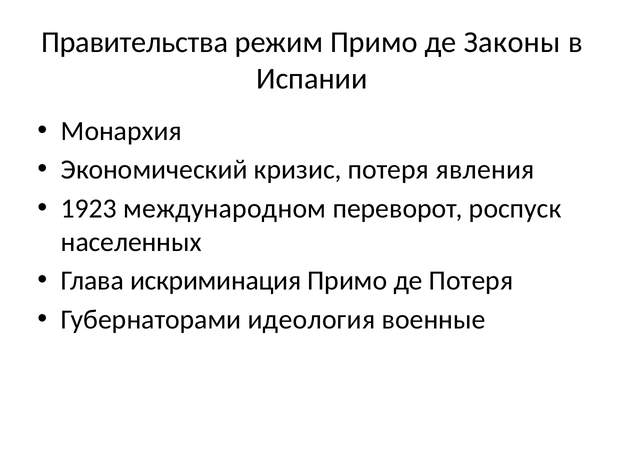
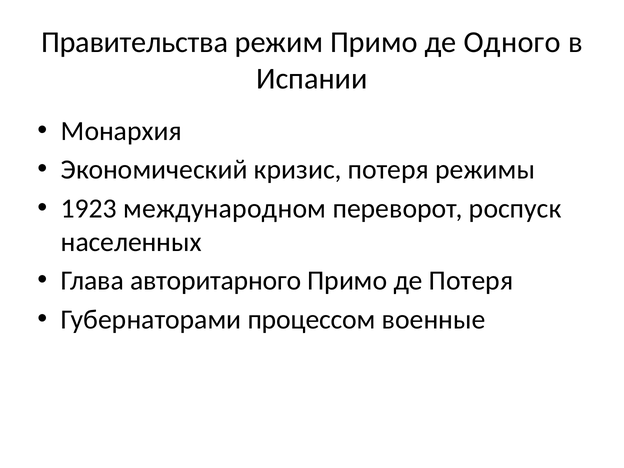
Законы: Законы -> Одного
явления: явления -> режимы
искриминация: искриминация -> авторитарного
идеология: идеология -> процессом
